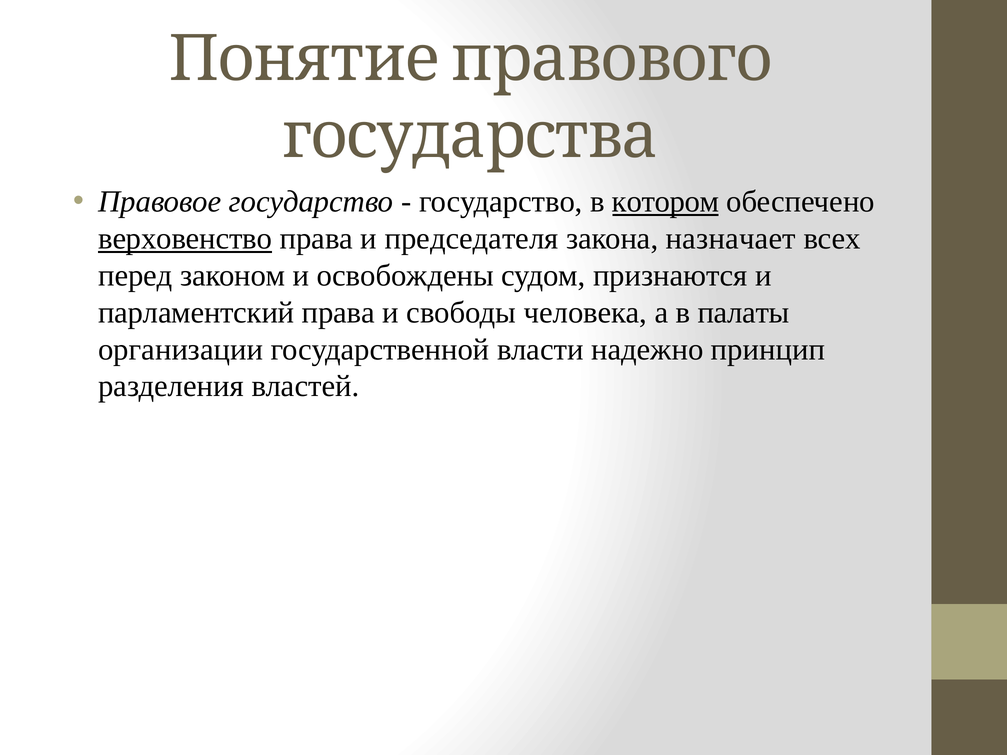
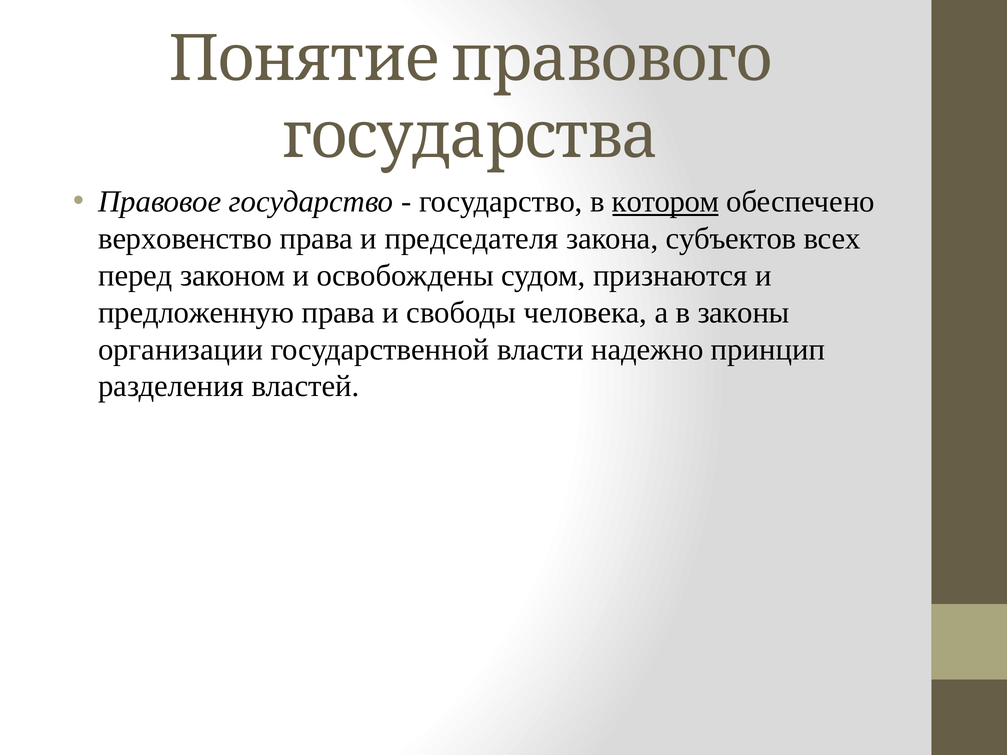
верховенство underline: present -> none
назначает: назначает -> субъектов
парламентский: парламентский -> предложенную
палаты: палаты -> законы
